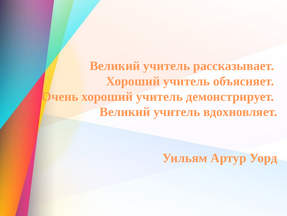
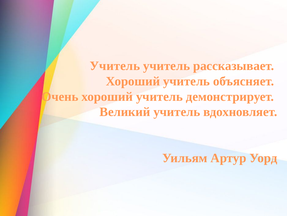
Великий at (115, 66): Великий -> Учитель
